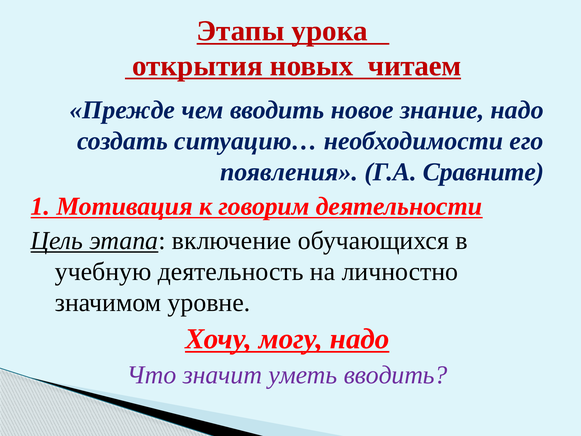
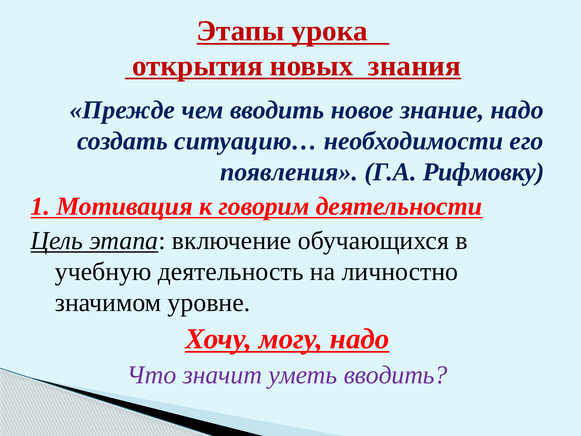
читаем: читаем -> знания
Сравните: Сравните -> Рифмовку
